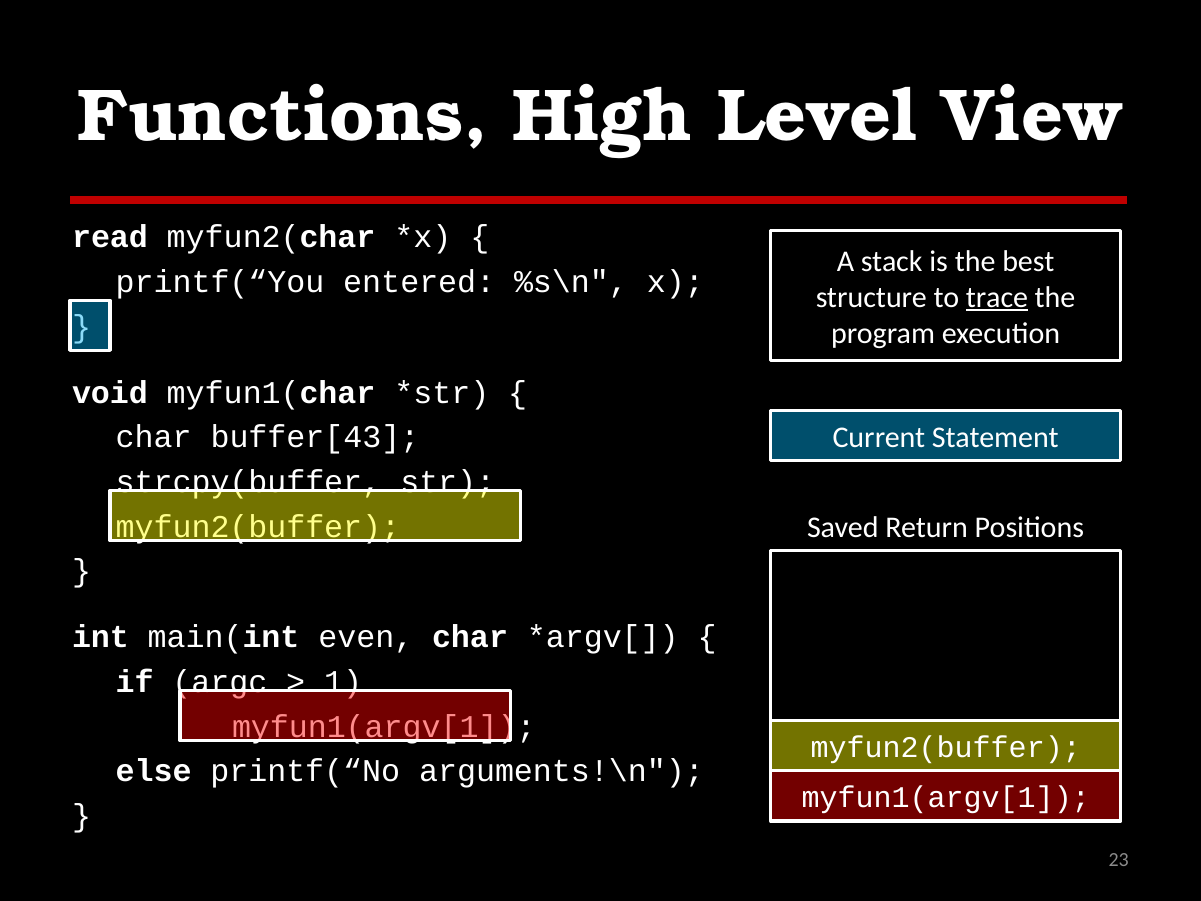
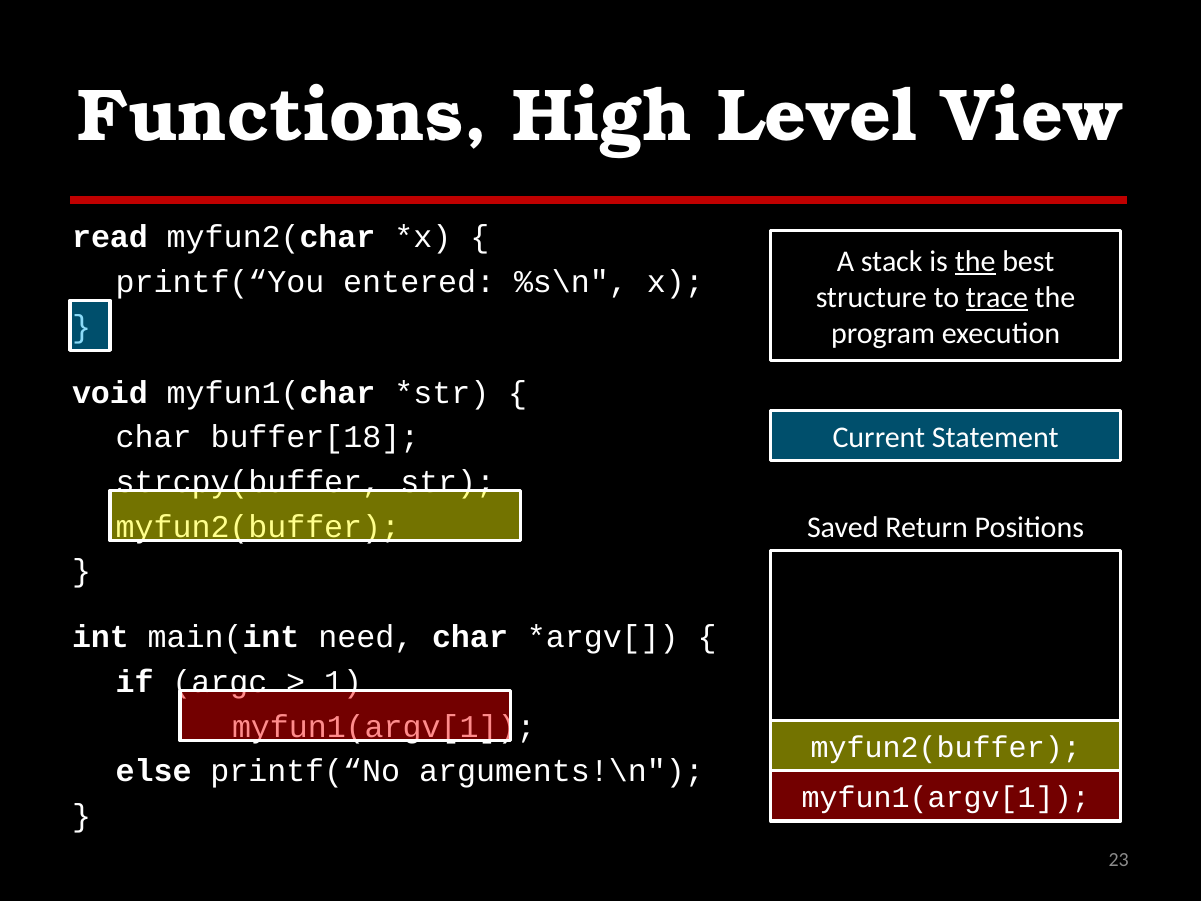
the at (975, 261) underline: none -> present
buffer[43: buffer[43 -> buffer[18
even: even -> need
